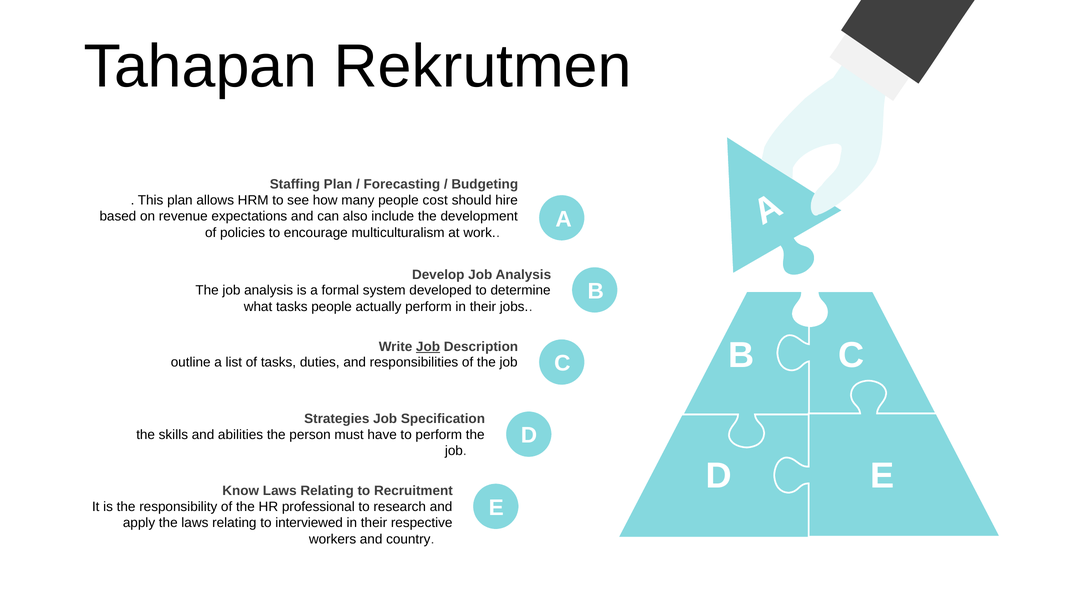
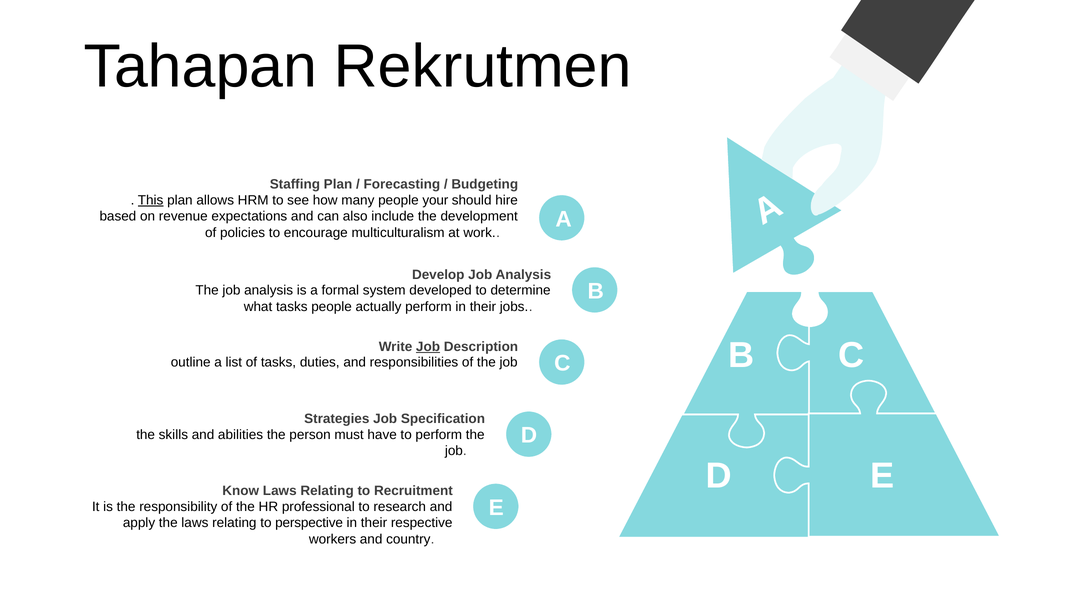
This underline: none -> present
cost: cost -> your
interviewed: interviewed -> perspective
